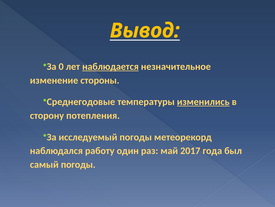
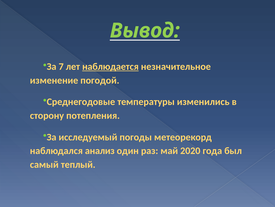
Вывод colour: yellow -> light green
0: 0 -> 7
стороны: стороны -> погодой
изменились underline: present -> none
работу: работу -> анализ
2017: 2017 -> 2020
самый погоды: погоды -> теплый
